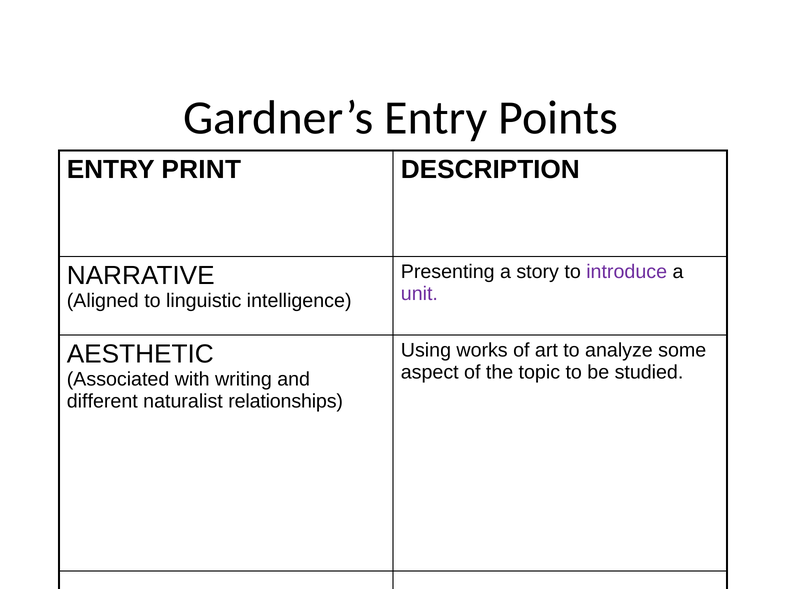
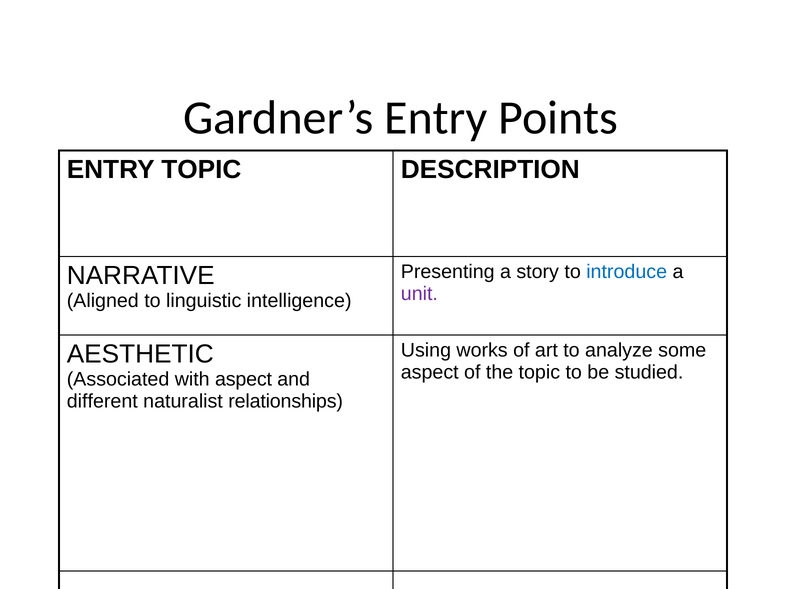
ENTRY PRINT: PRINT -> TOPIC
introduce colour: purple -> blue
with writing: writing -> aspect
